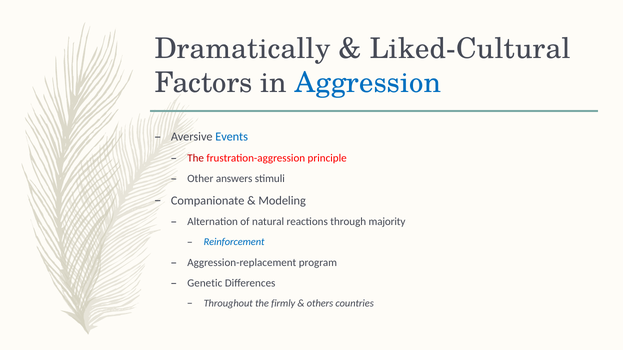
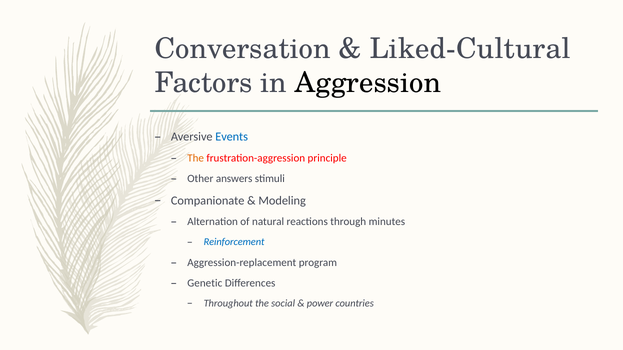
Dramatically: Dramatically -> Conversation
Aggression colour: blue -> black
The at (196, 158) colour: red -> orange
majority: majority -> minutes
firmly: firmly -> social
others: others -> power
